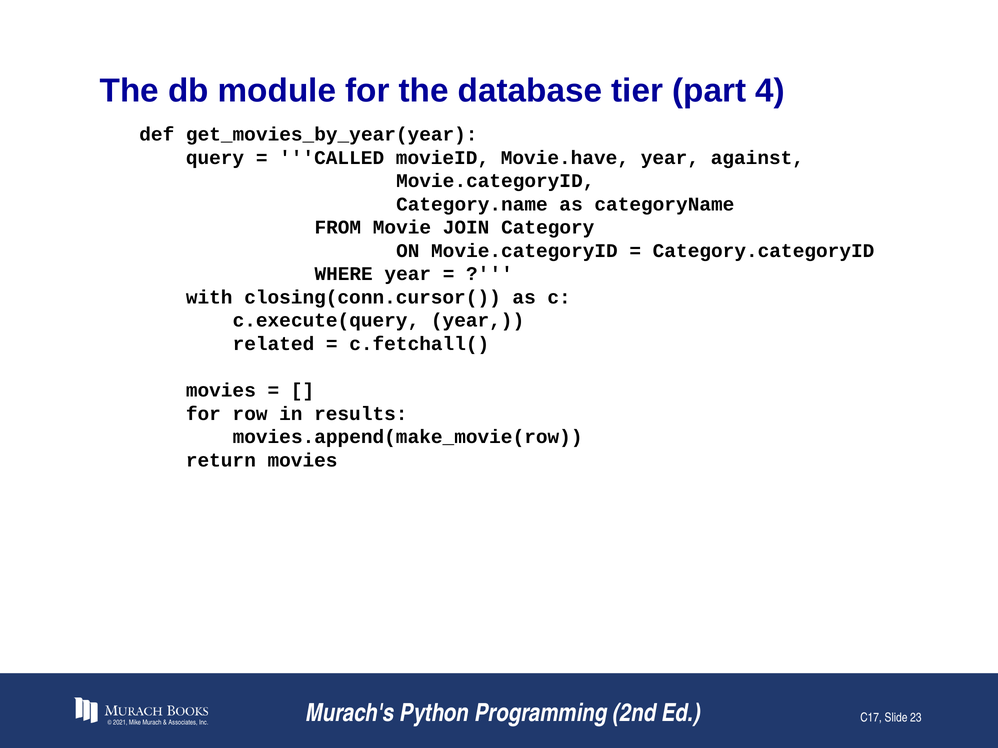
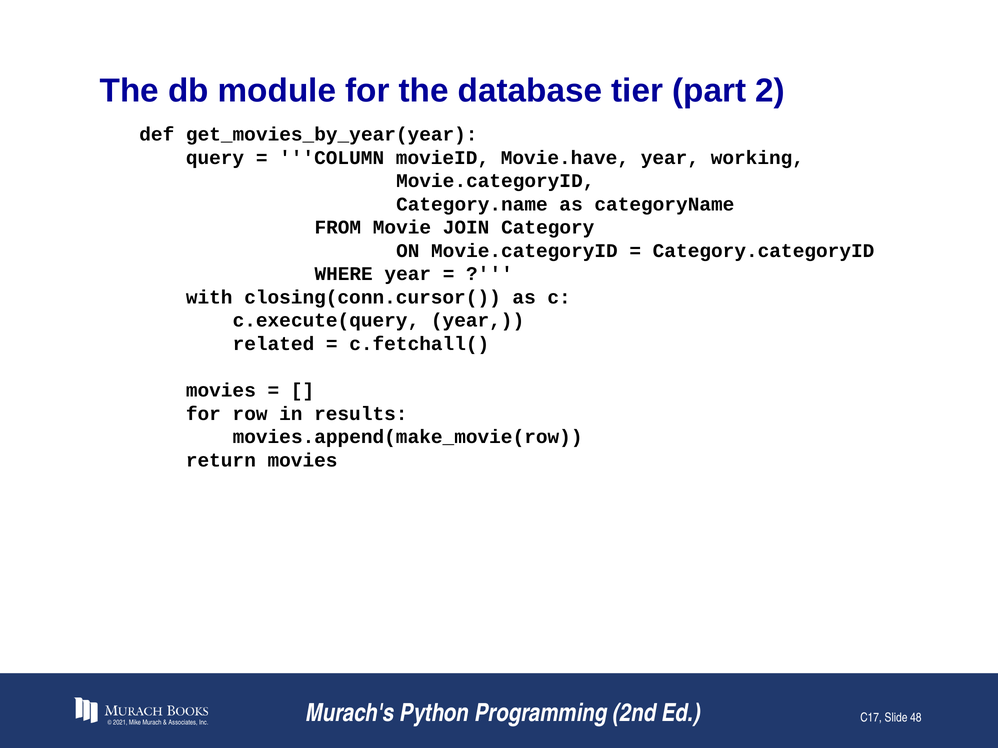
4: 4 -> 2
CALLED: CALLED -> COLUMN
against: against -> working
23: 23 -> 48
